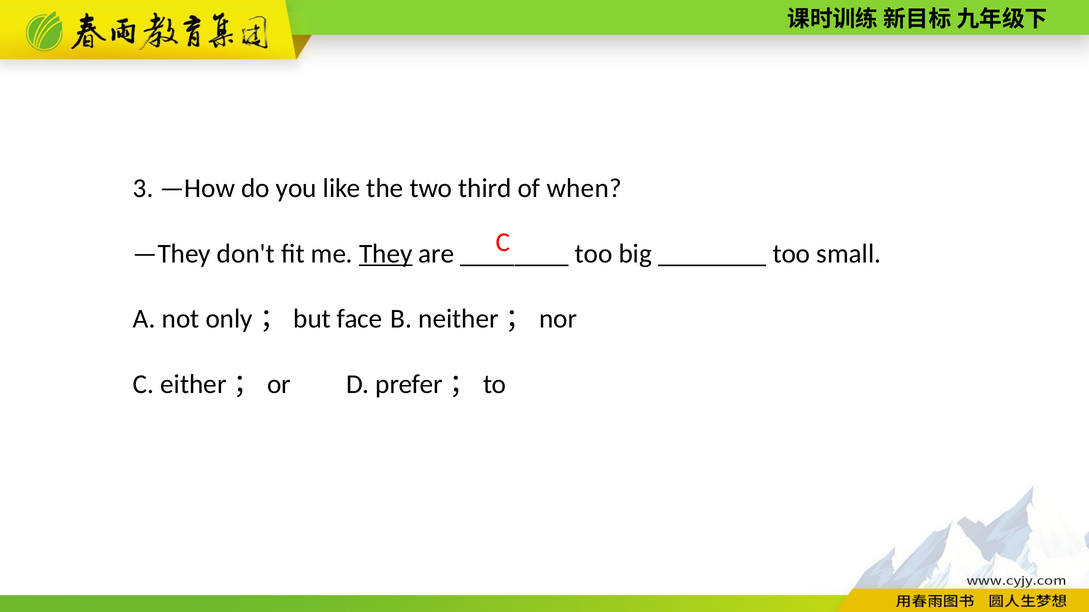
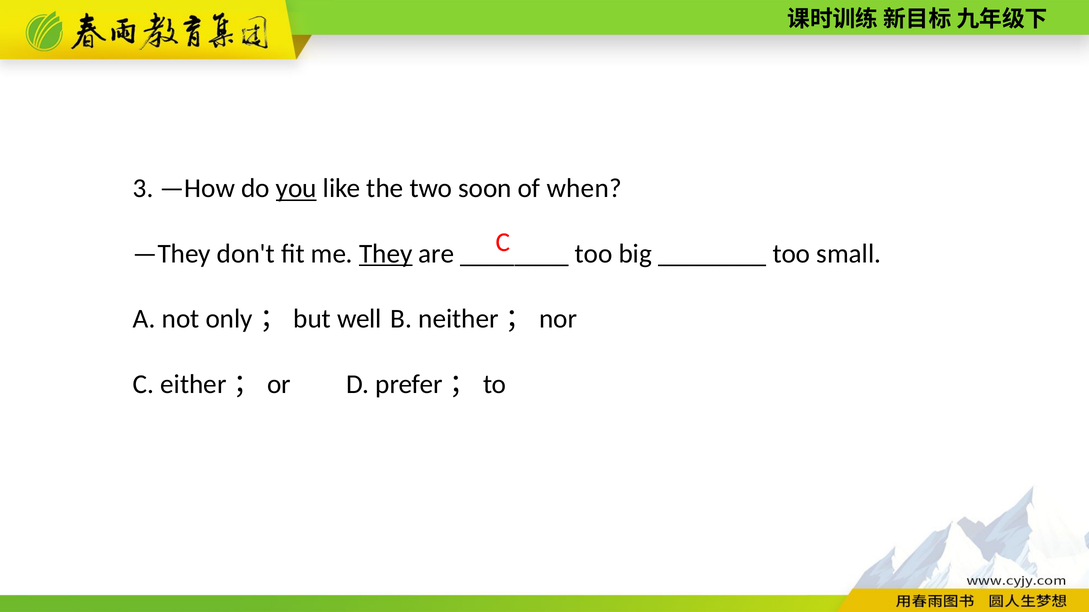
you underline: none -> present
third: third -> soon
face: face -> well
